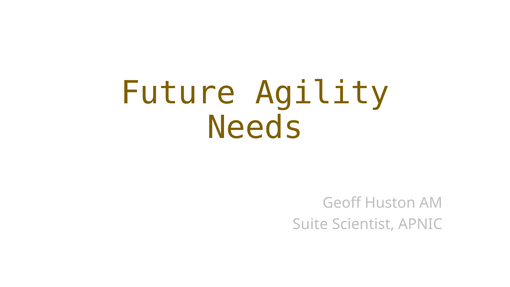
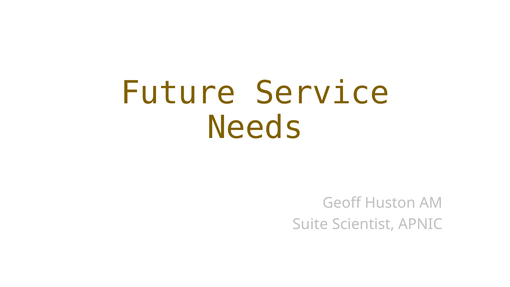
Agility: Agility -> Service
